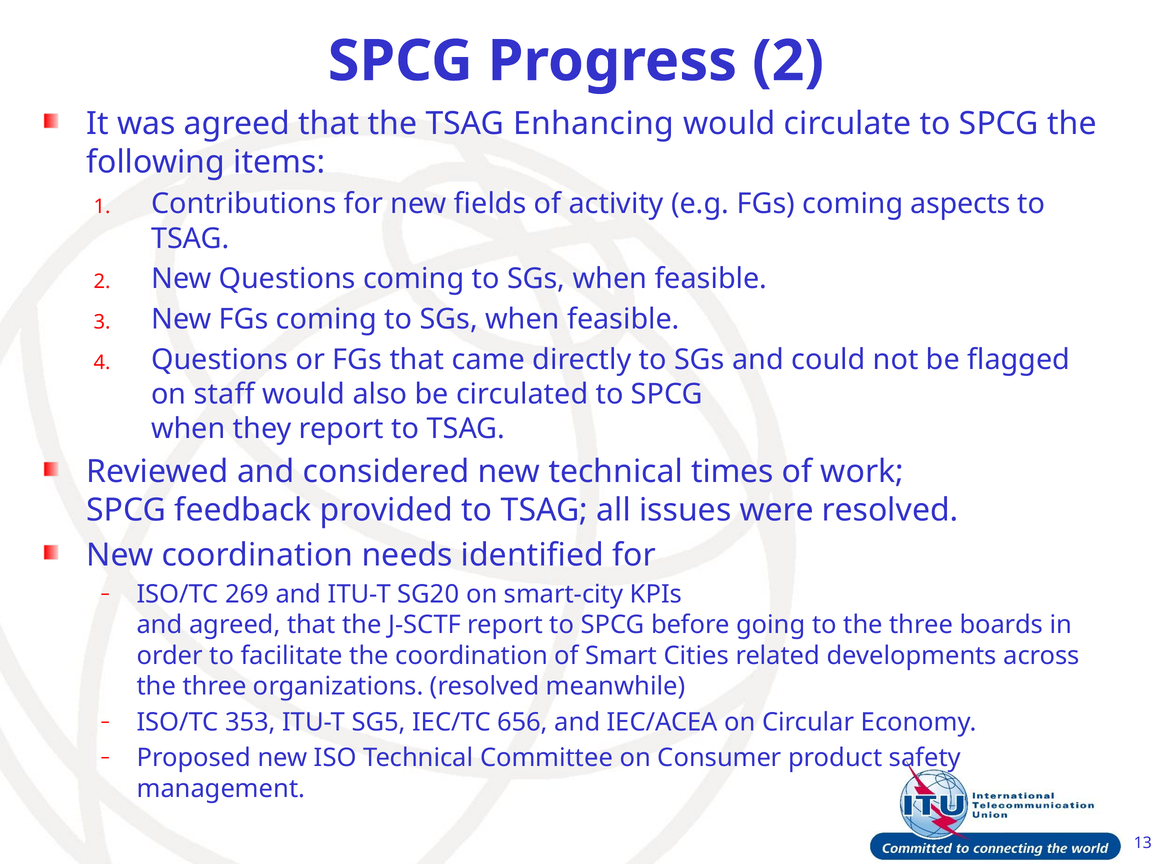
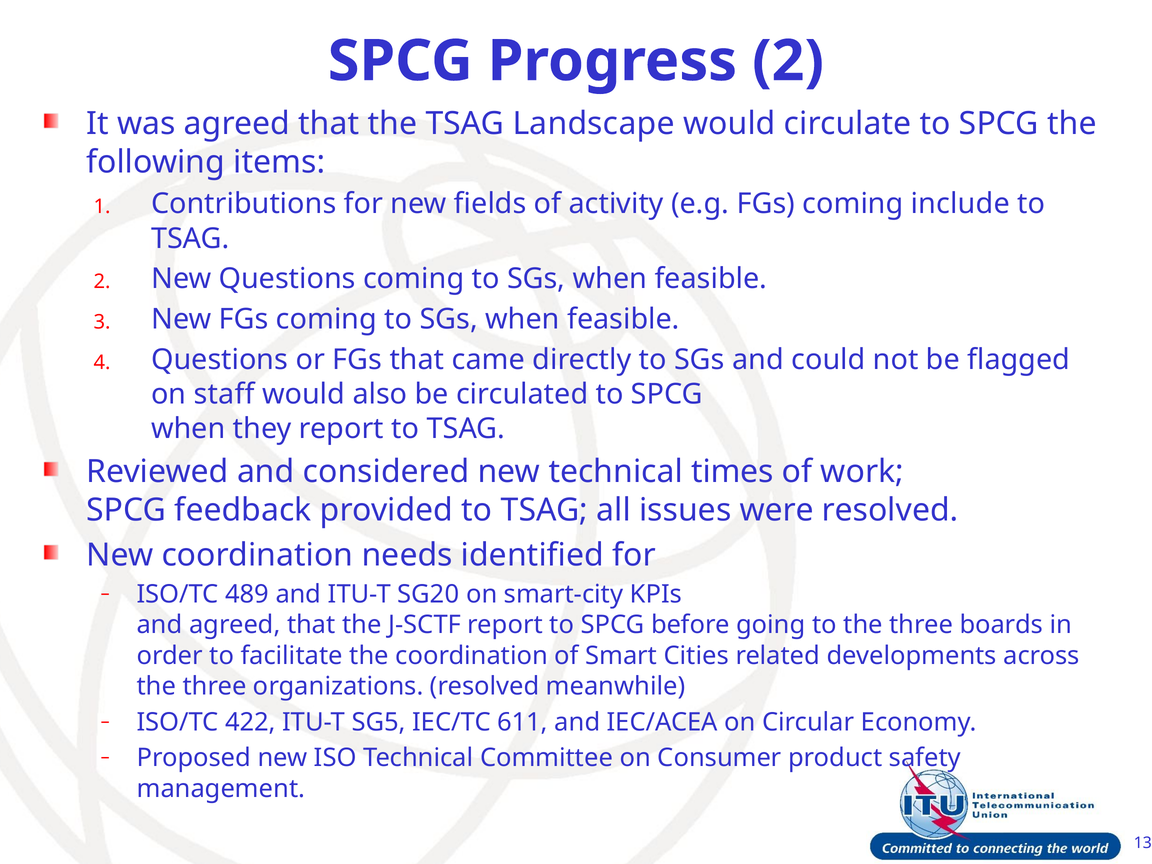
Enhancing: Enhancing -> Landscape
aspects: aspects -> include
269: 269 -> 489
353: 353 -> 422
656: 656 -> 611
